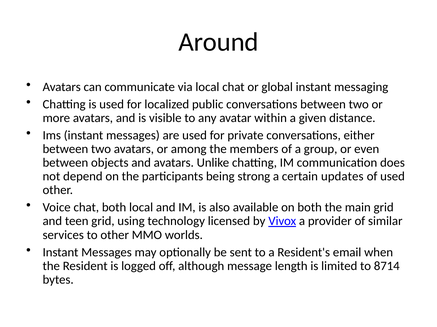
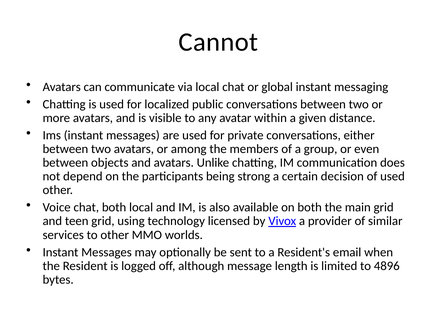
Around: Around -> Cannot
updates: updates -> decision
8714: 8714 -> 4896
